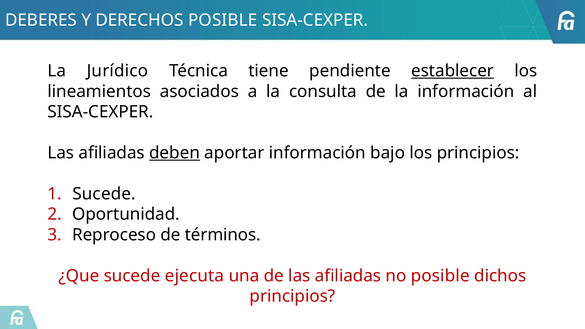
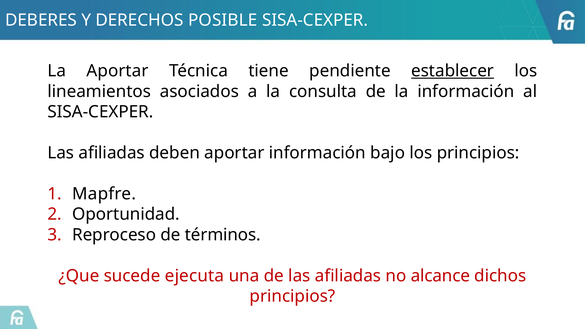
La Jurídico: Jurídico -> Aportar
deben underline: present -> none
Sucede at (104, 194): Sucede -> Mapfre
no posible: posible -> alcance
